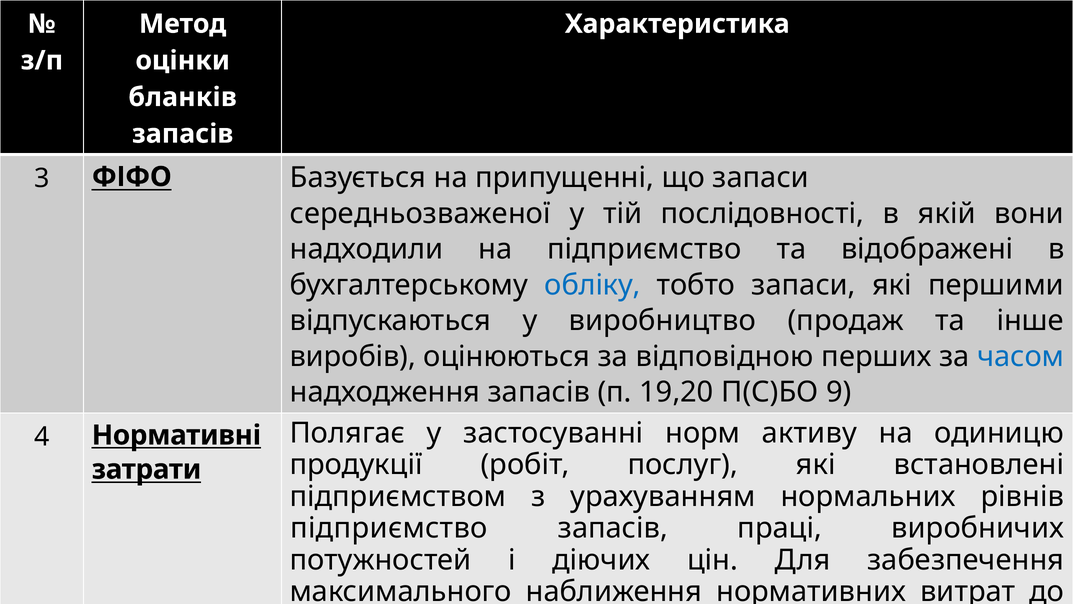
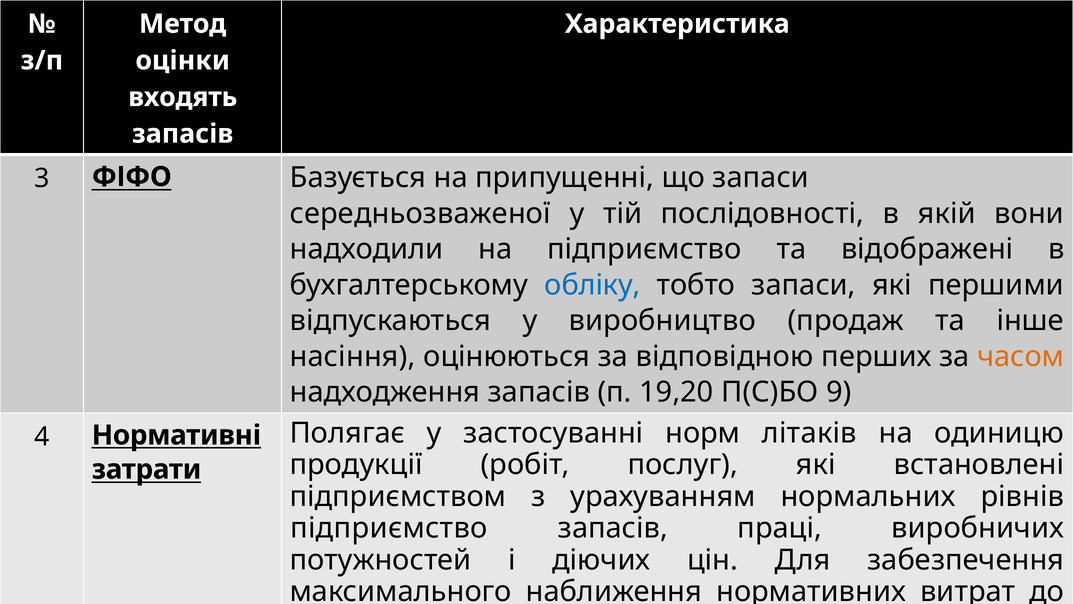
бланків: бланків -> входять
виробів: виробів -> насіння
часом colour: blue -> orange
активу: активу -> лiтакiв
